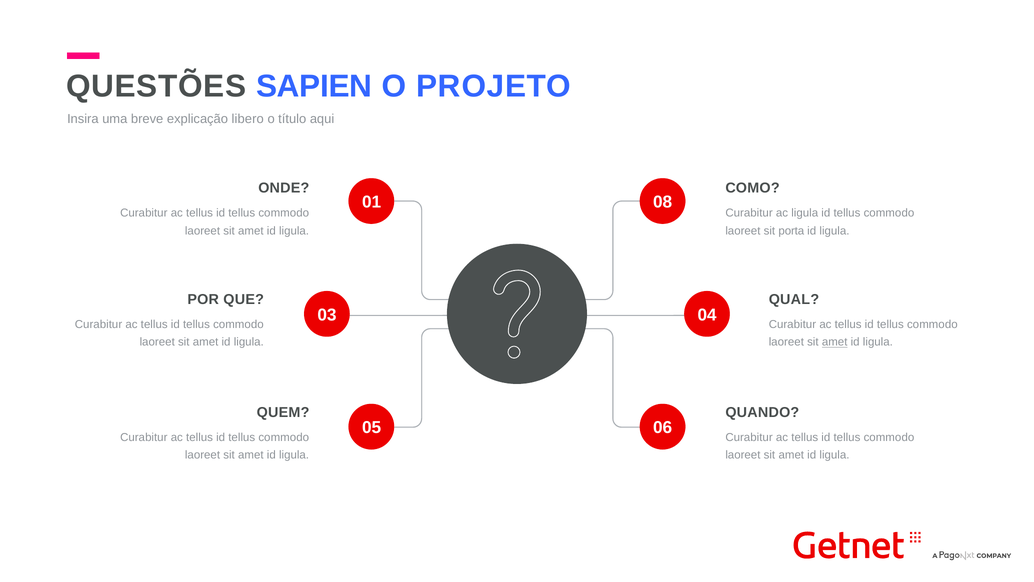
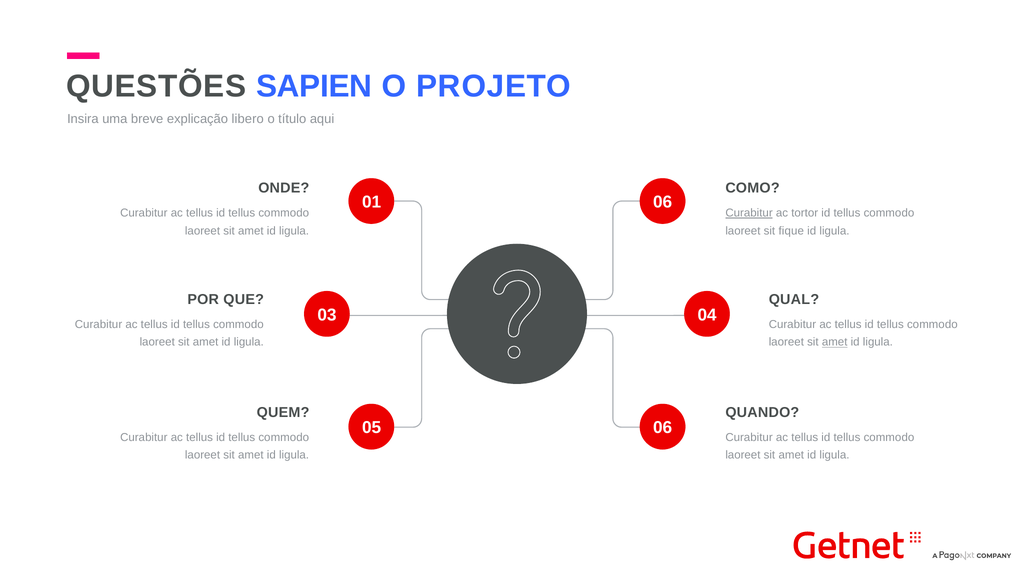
01 08: 08 -> 06
Curabitur at (749, 213) underline: none -> present
ac ligula: ligula -> tortor
porta: porta -> fique
